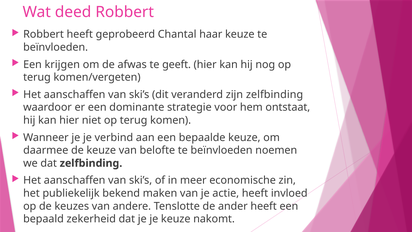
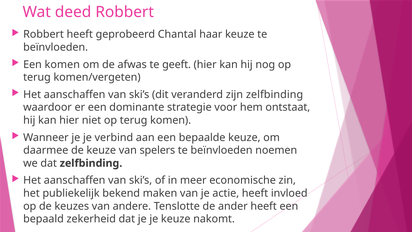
Een krijgen: krijgen -> komen
belofte: belofte -> spelers
